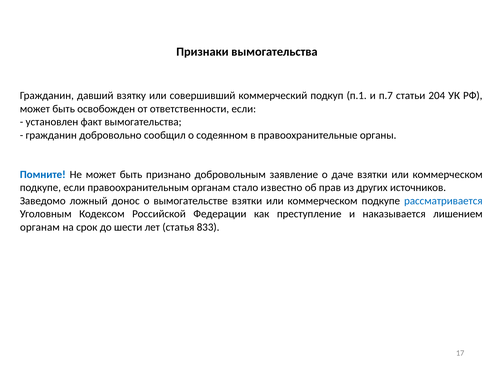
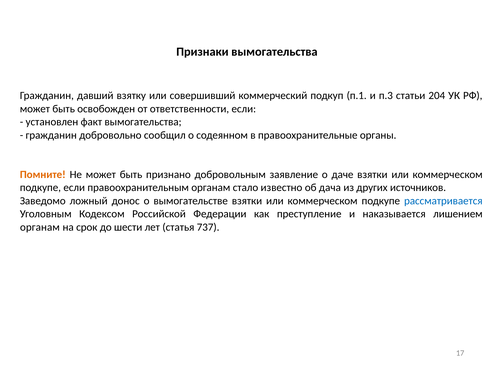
п.7: п.7 -> п.3
Помните colour: blue -> orange
прав: прав -> дача
833: 833 -> 737
